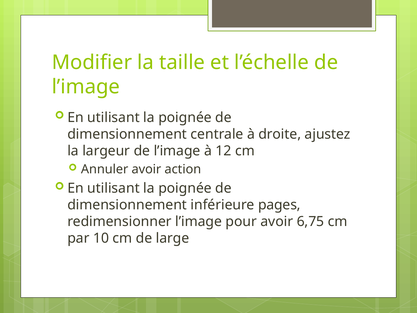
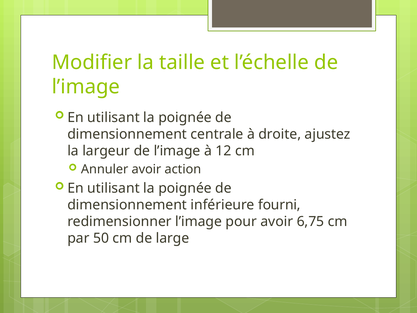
pages: pages -> fourni
10: 10 -> 50
